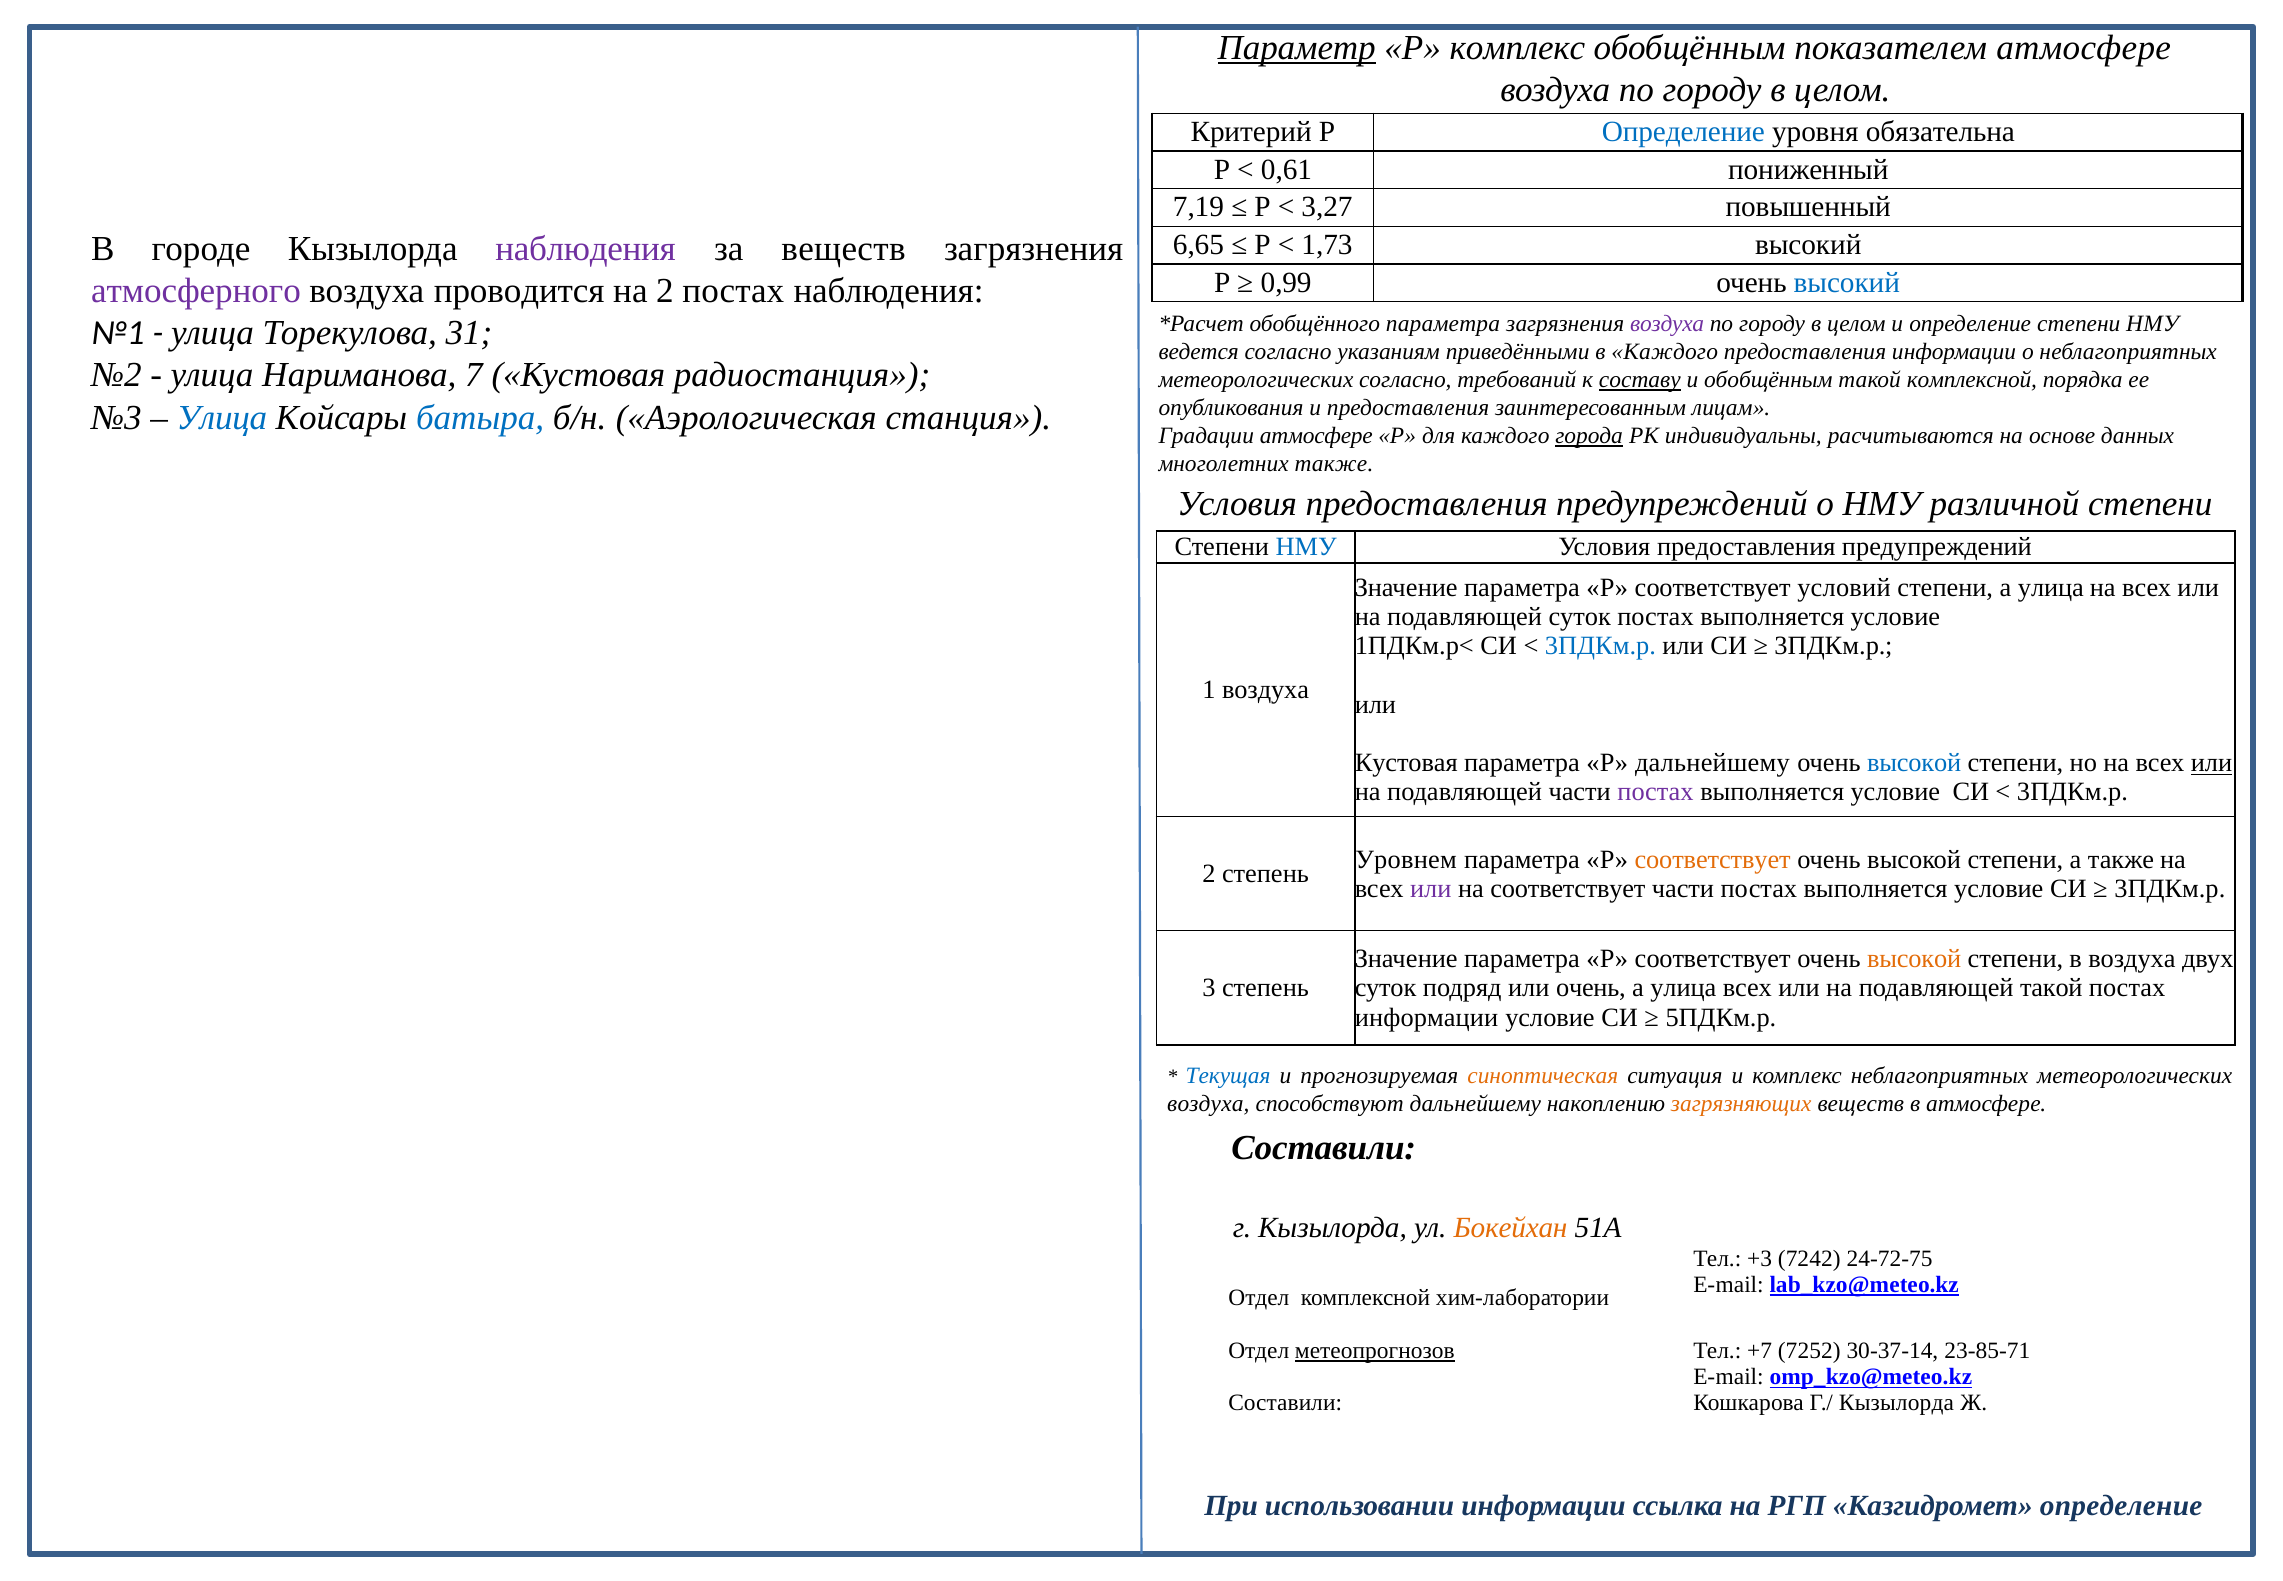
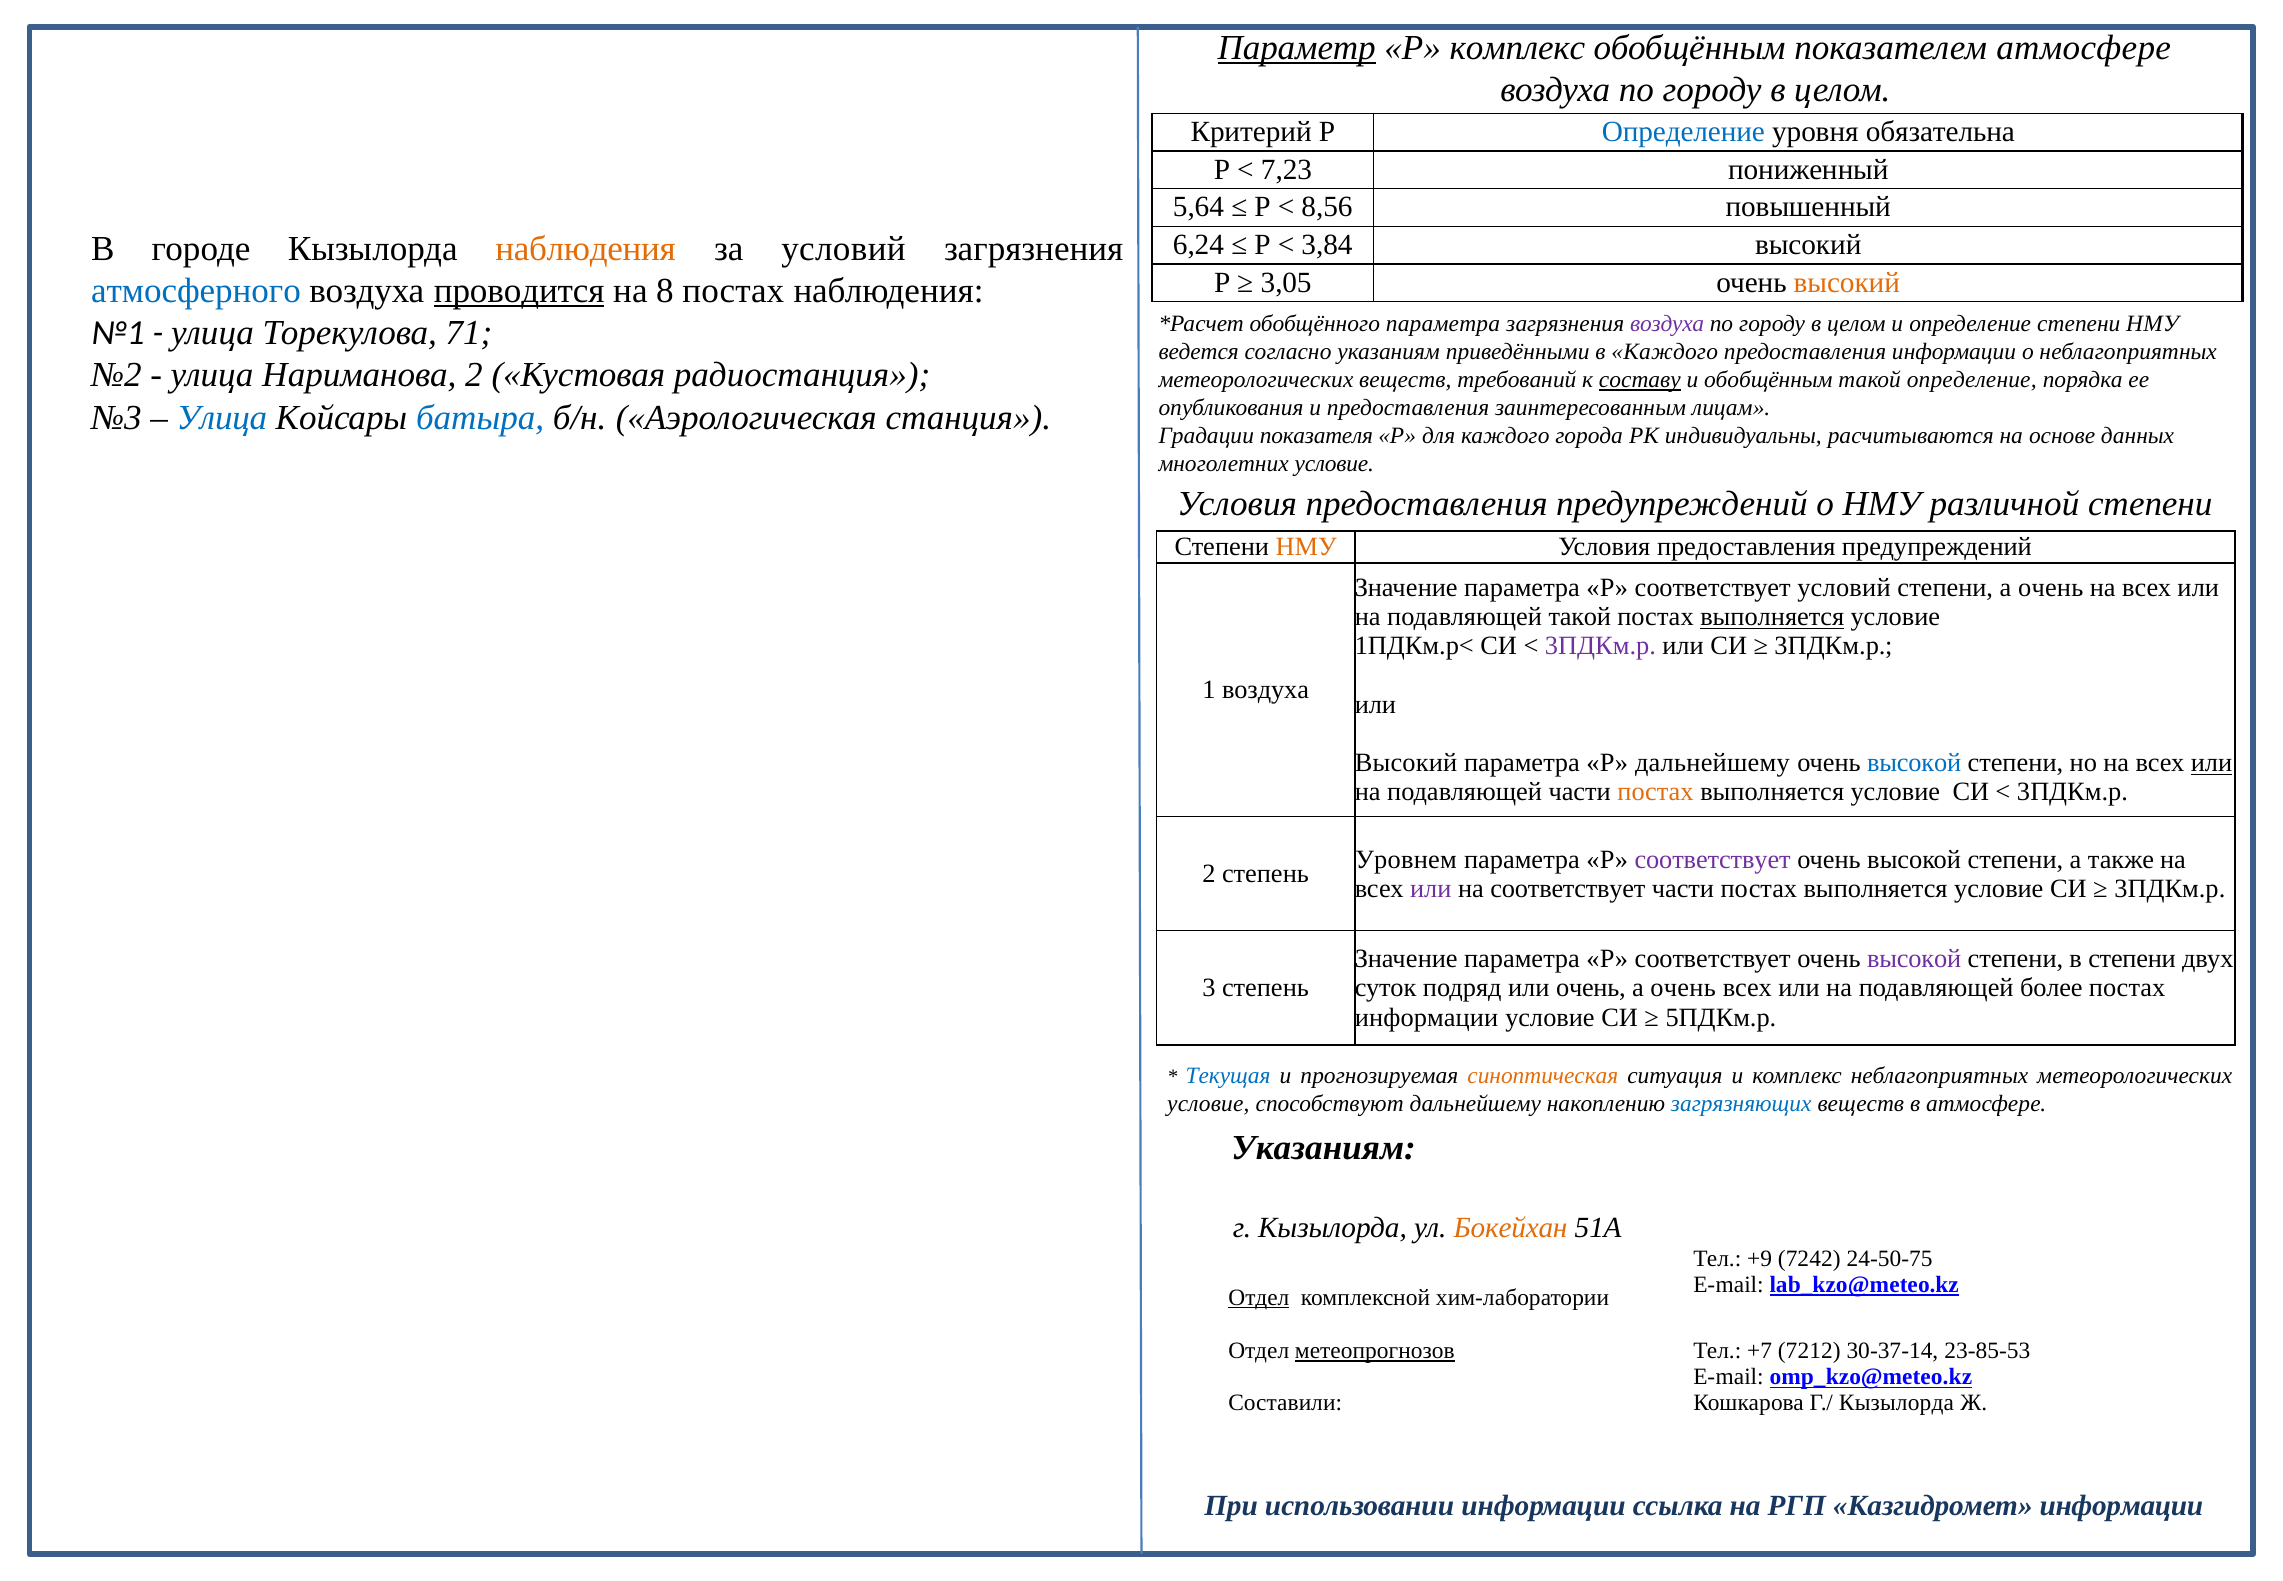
0,61: 0,61 -> 7,23
7,19: 7,19 -> 5,64
3,27: 3,27 -> 8,56
6,65: 6,65 -> 6,24
1,73: 1,73 -> 3,84
наблюдения at (586, 249) colour: purple -> orange
за веществ: веществ -> условий
0,99: 0,99 -> 3,05
высокий at (1847, 283) colour: blue -> orange
атмосферного colour: purple -> blue
проводится underline: none -> present
на 2: 2 -> 8
31: 31 -> 71
Нариманова 7: 7 -> 2
метеорологических согласно: согласно -> веществ
такой комплексной: комплексной -> определение
Градации атмосфере: атмосфере -> показателя
города underline: present -> none
многолетних также: также -> условие
НМУ at (1306, 547) colour: blue -> orange
степени а улица: улица -> очень
подавляющей суток: суток -> такой
выполняется at (1772, 617) underline: none -> present
3ПДКм.р at (1600, 646) colour: blue -> purple
Кустовая at (1406, 763): Кустовая -> Высокий
постах at (1655, 792) colour: purple -> orange
соответствует at (1713, 859) colour: orange -> purple
высокой at (1914, 959) colour: orange -> purple
в воздуха: воздуха -> степени
улица at (1683, 988): улица -> очень
подавляющей такой: такой -> более
воздуха at (1208, 1103): воздуха -> условие
загрязняющих colour: orange -> blue
Составили at (1324, 1148): Составили -> Указаниям
+3: +3 -> +9
24-72-75: 24-72-75 -> 24-50-75
Отдел at (1259, 1297) underline: none -> present
7252: 7252 -> 7212
23-85-71: 23-85-71 -> 23-85-53
Казгидромет определение: определение -> информации
